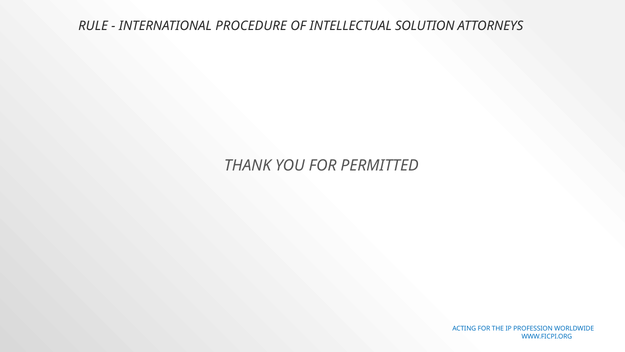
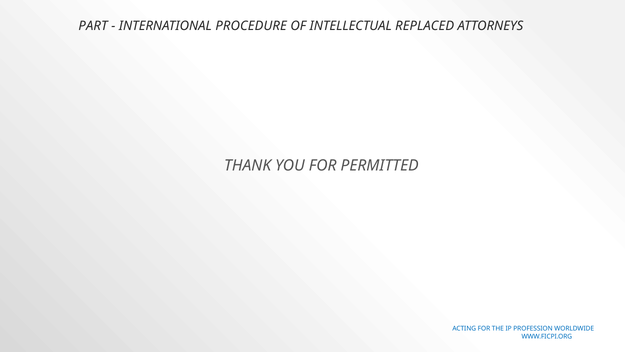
RULE: RULE -> PART
SOLUTION: SOLUTION -> REPLACED
